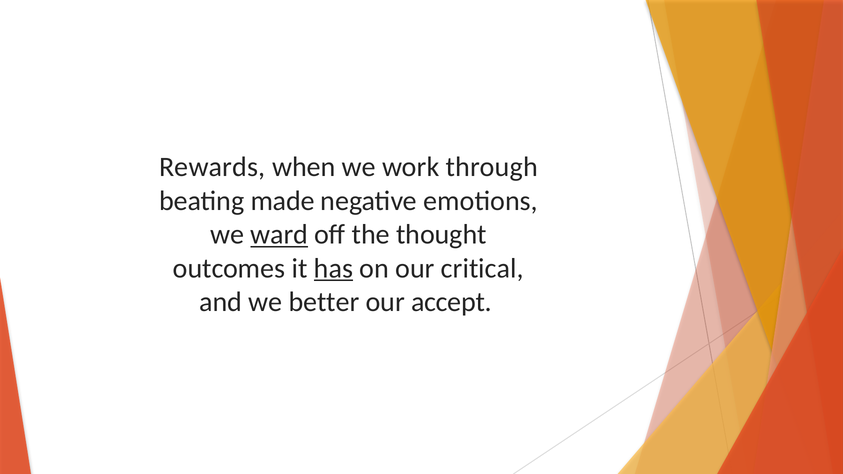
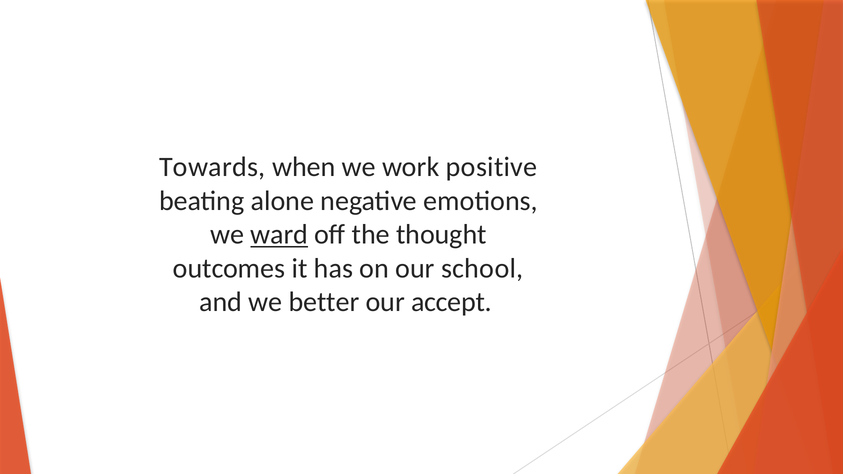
Rewards: Rewards -> Towards
through: through -> positive
made: made -> alone
has underline: present -> none
critical: critical -> school
